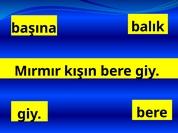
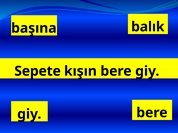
Mırmır: Mırmır -> Sepete
